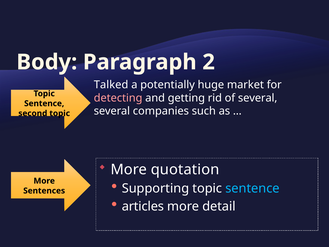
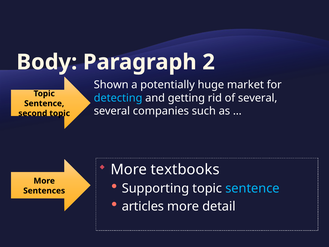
Talked: Talked -> Shown
detecting colour: pink -> light blue
quotation: quotation -> textbooks
